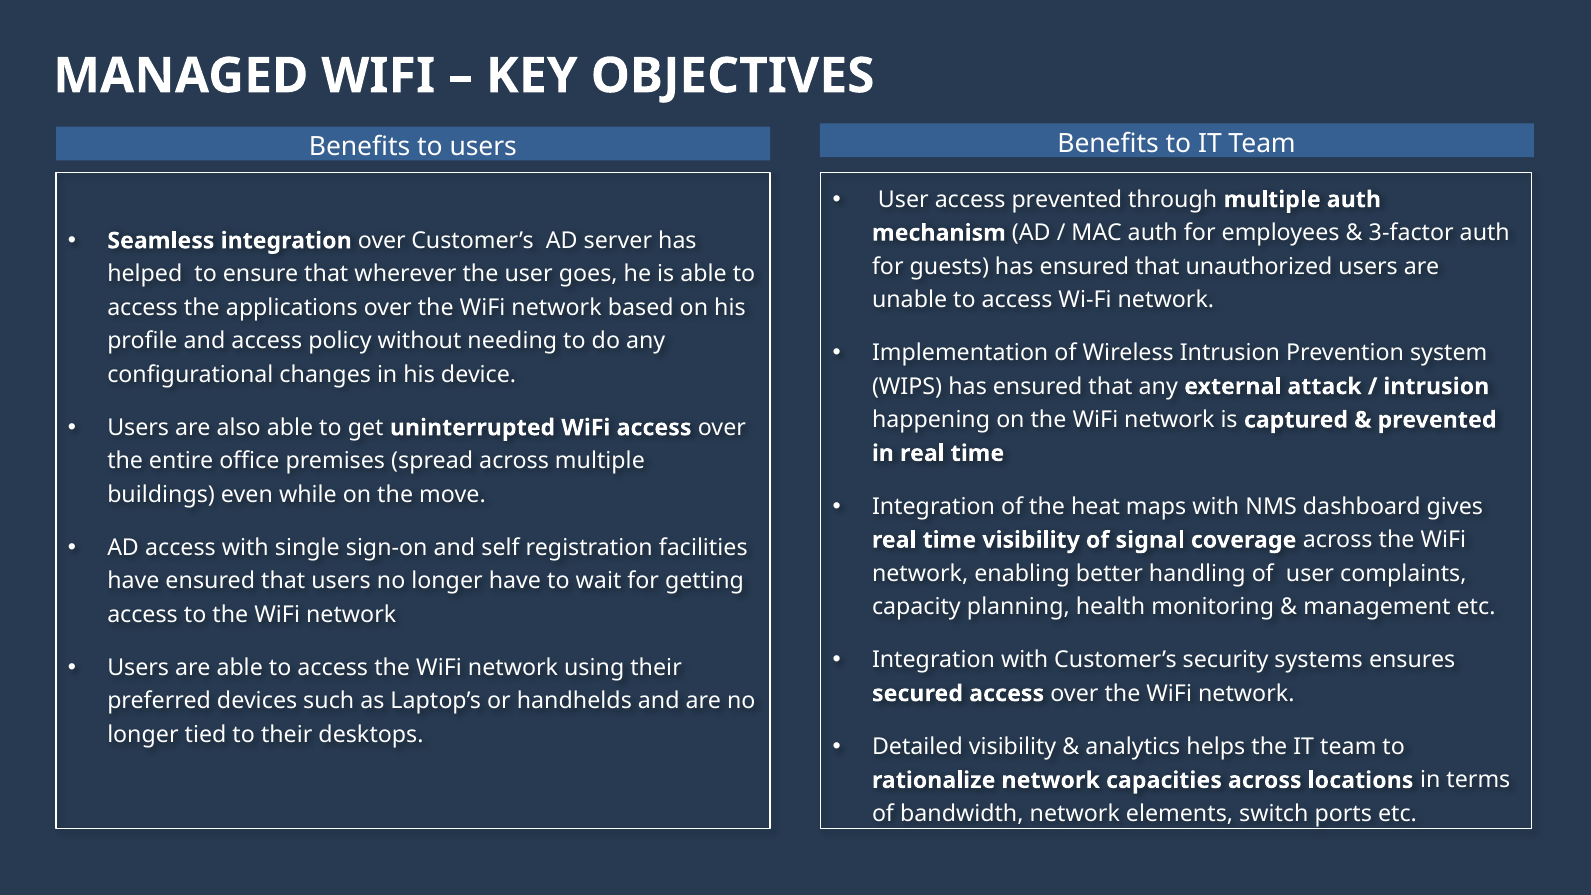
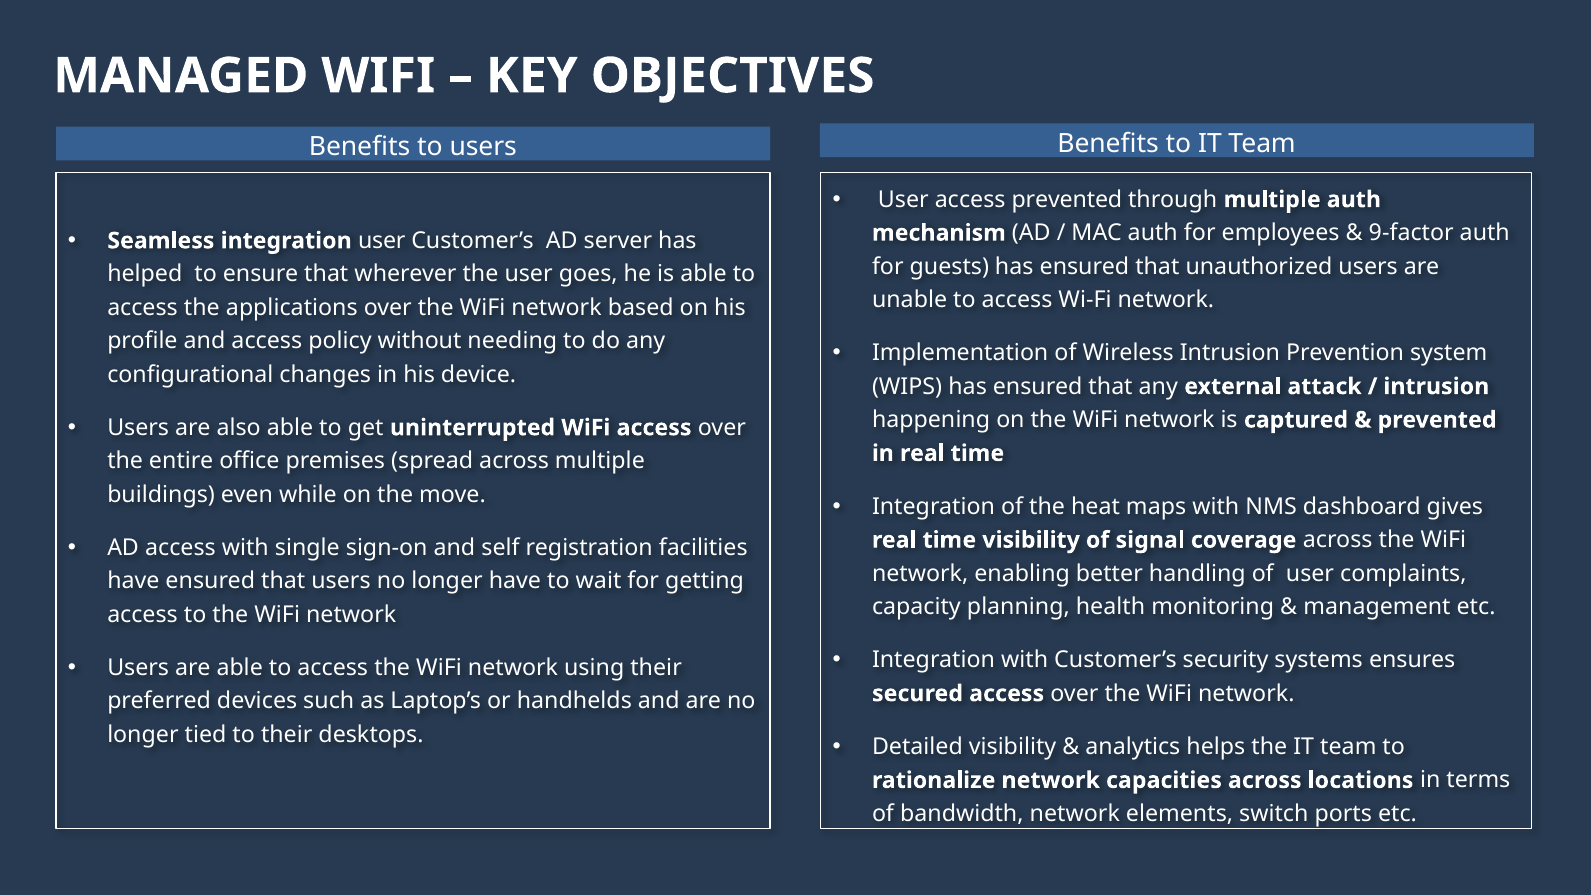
integration over: over -> user
3-factor: 3-factor -> 9-factor
